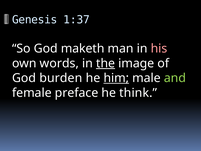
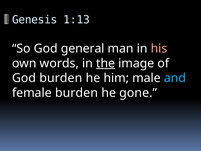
1:37: 1:37 -> 1:13
maketh: maketh -> general
him underline: present -> none
and colour: light green -> light blue
female preface: preface -> burden
think: think -> gone
